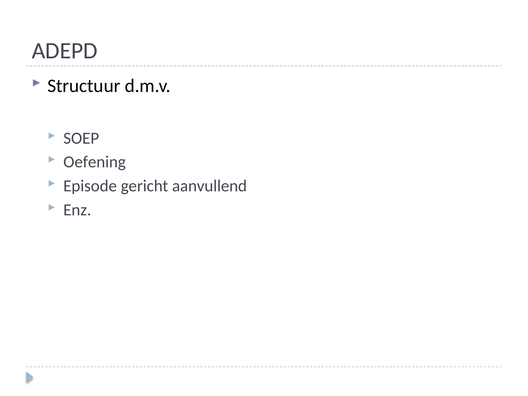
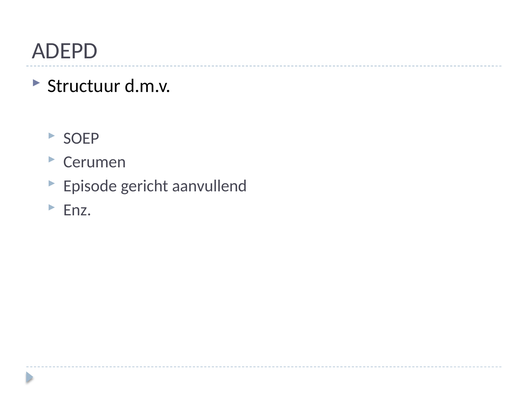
Oefening: Oefening -> Cerumen
